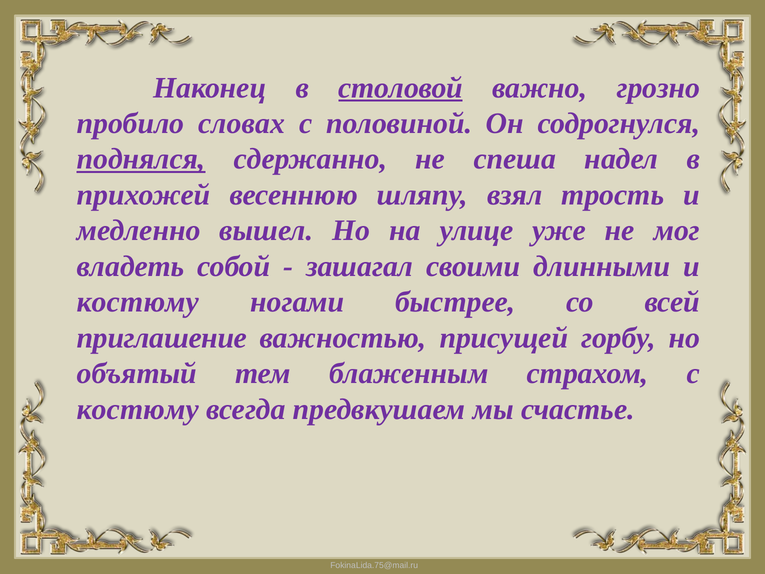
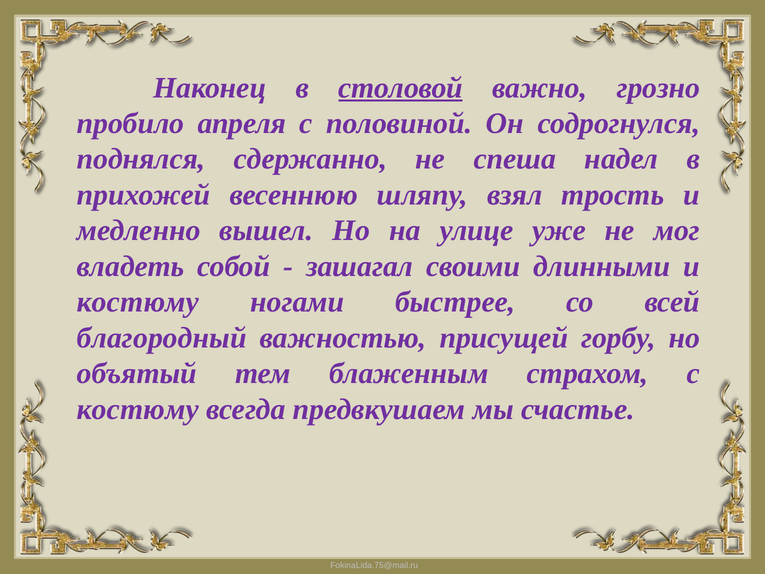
словах: словах -> апреля
поднялся underline: present -> none
приглашение: приглашение -> благородный
